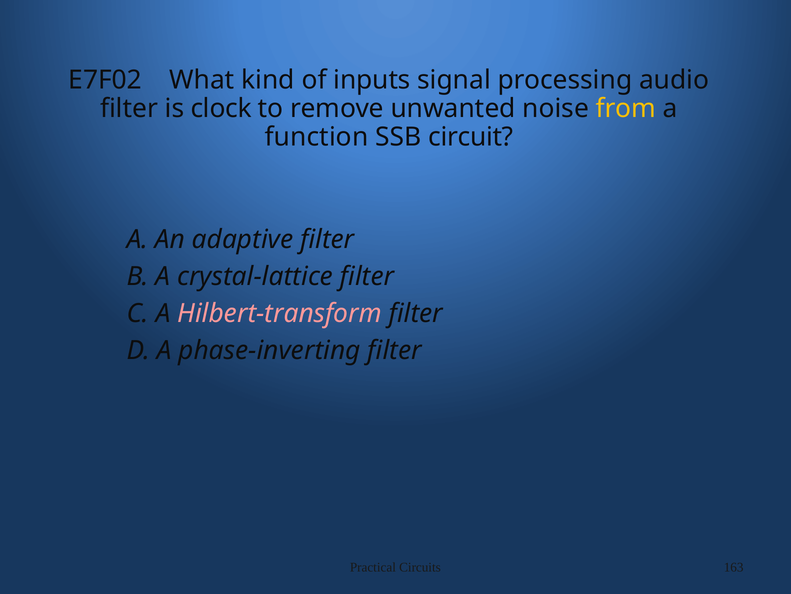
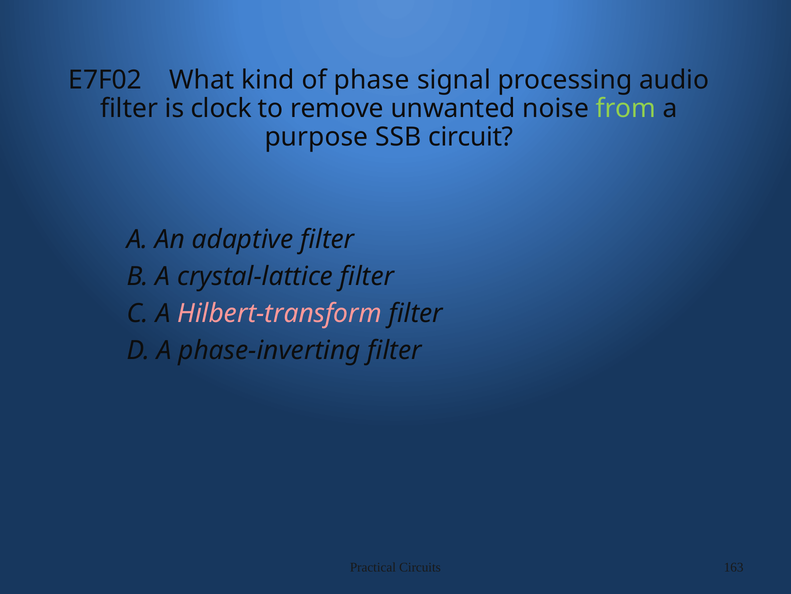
inputs: inputs -> phase
from colour: yellow -> light green
function: function -> purpose
